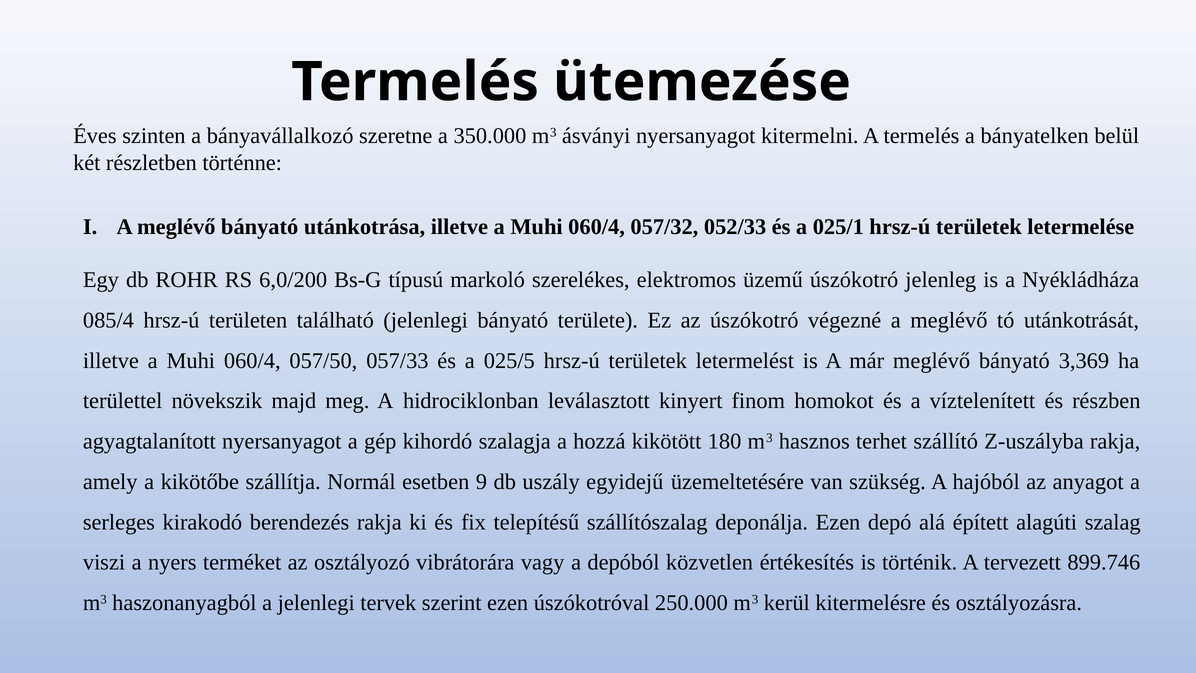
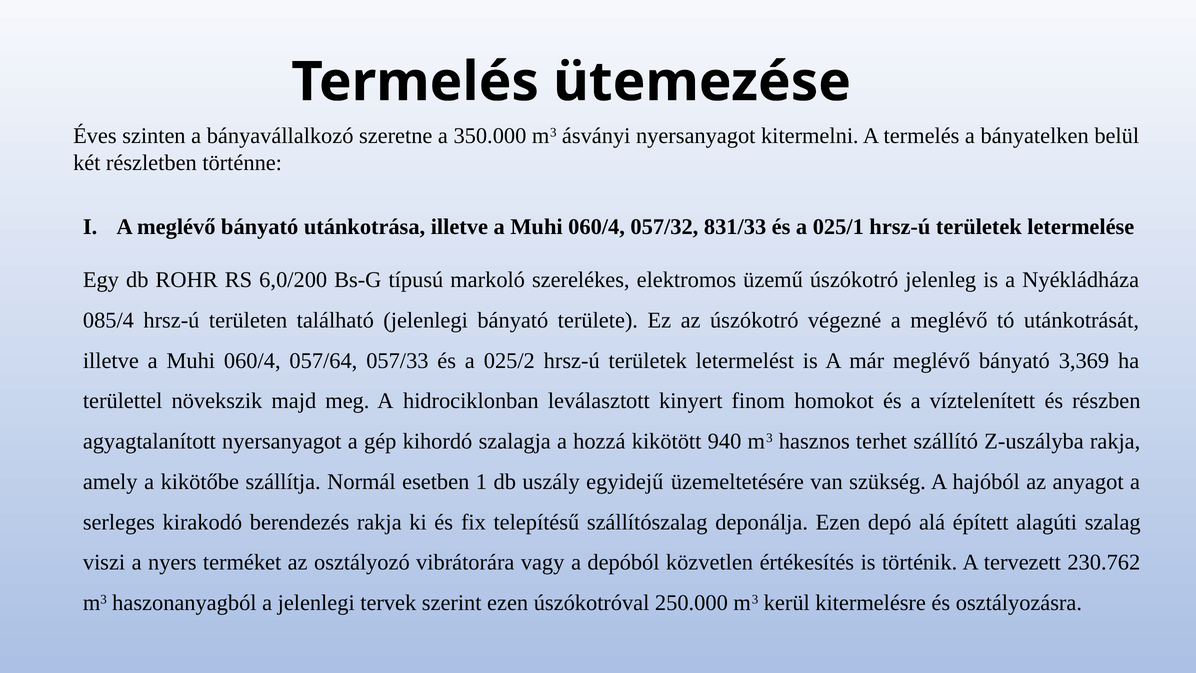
052/33: 052/33 -> 831/33
057/50: 057/50 -> 057/64
025/5: 025/5 -> 025/2
180: 180 -> 940
9: 9 -> 1
899.746: 899.746 -> 230.762
